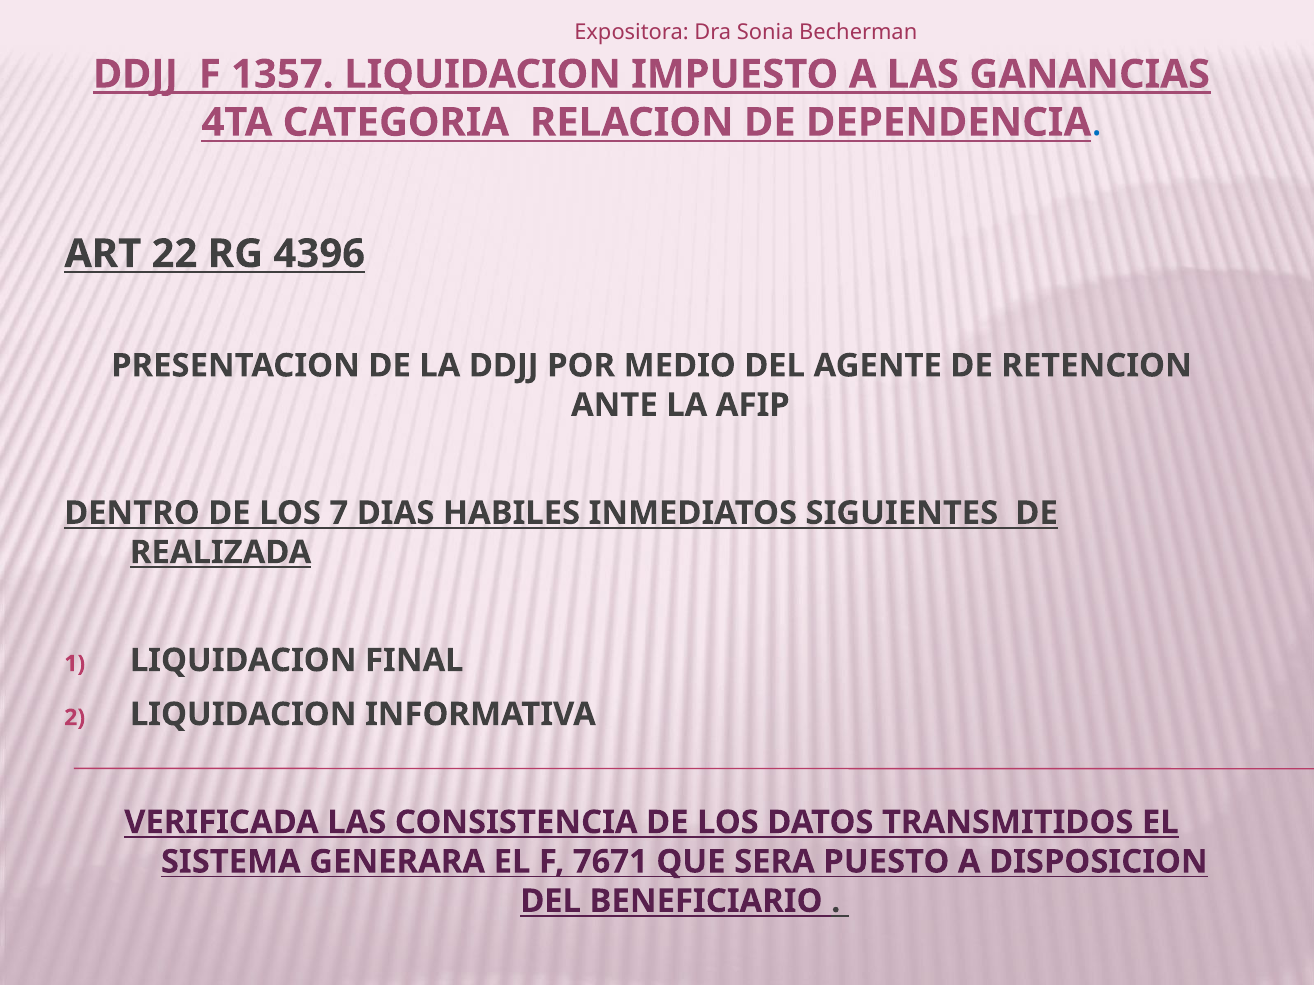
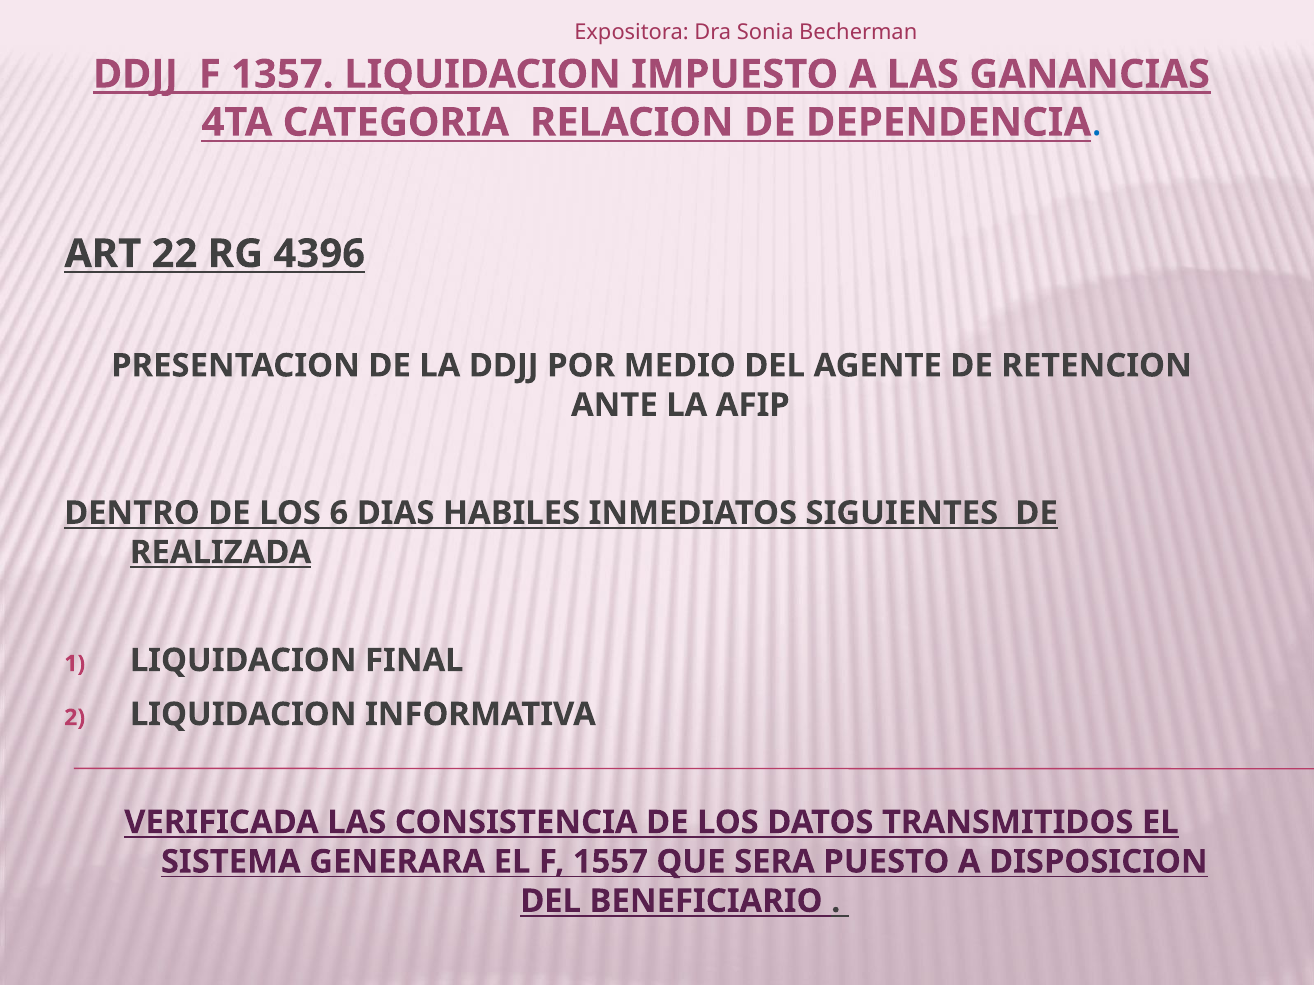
7: 7 -> 6
7671: 7671 -> 1557
